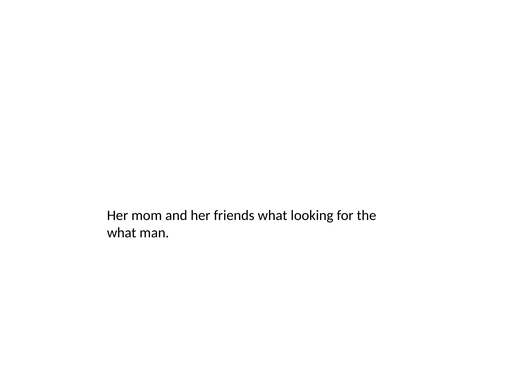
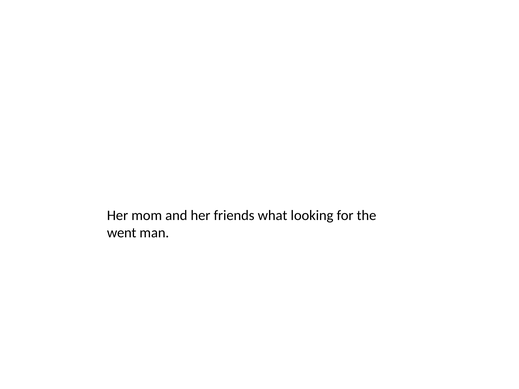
what at (122, 233): what -> went
